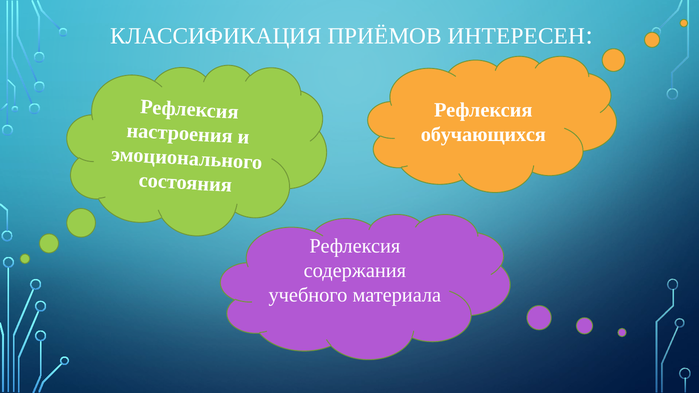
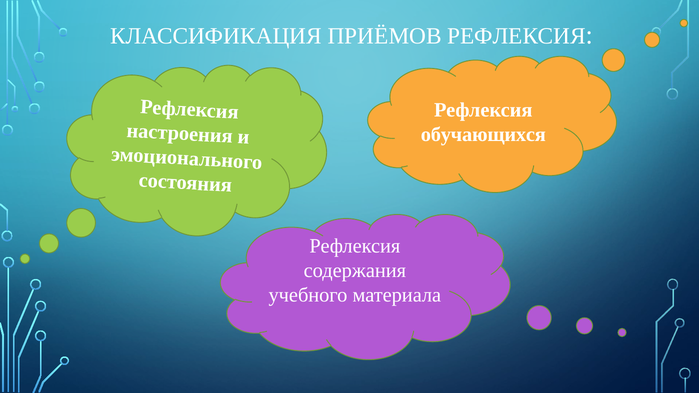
ПРИЁМОВ ИНТЕРЕСЕН: ИНТЕРЕСЕН -> РЕФЛЕКСИЯ
